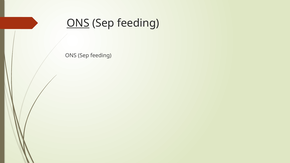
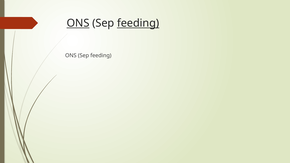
feeding at (138, 23) underline: none -> present
